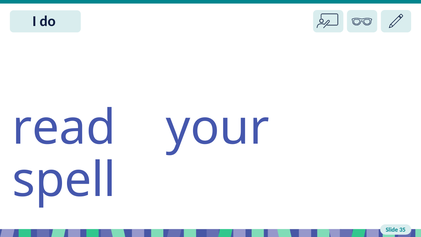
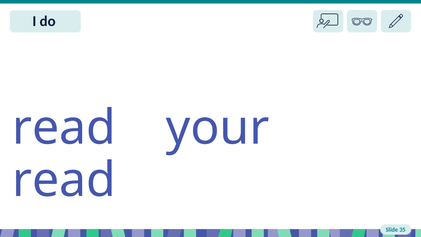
spell at (64, 180): spell -> read
